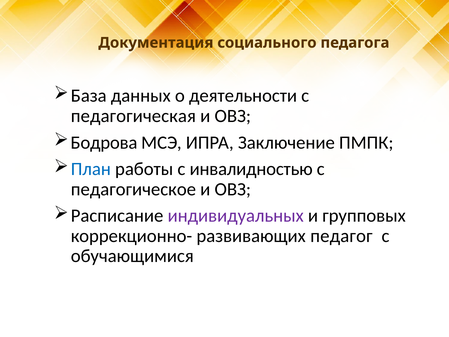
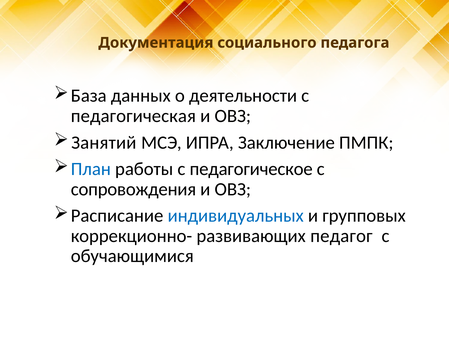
Бодрова: Бодрова -> Занятий
инвалидностью: инвалидностью -> педагогическое
педагогическое: педагогическое -> сопровождения
индивидуальных colour: purple -> blue
